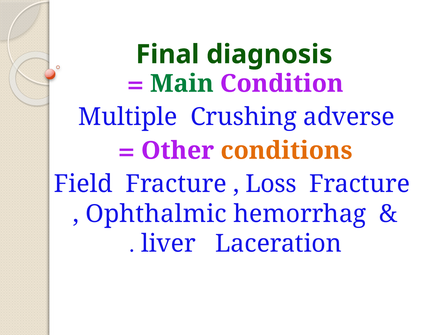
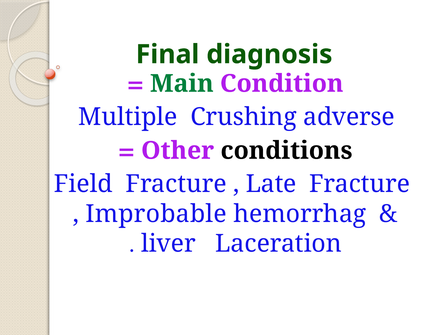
conditions colour: orange -> black
Loss: Loss -> Late
Ophthalmic: Ophthalmic -> Improbable
